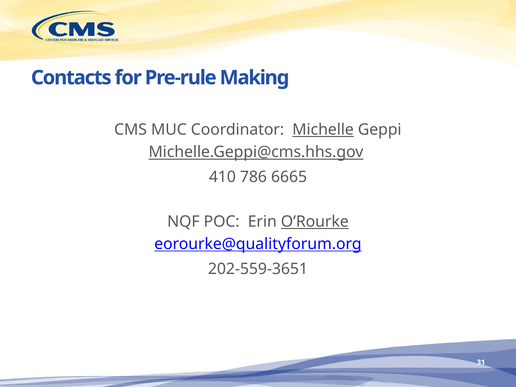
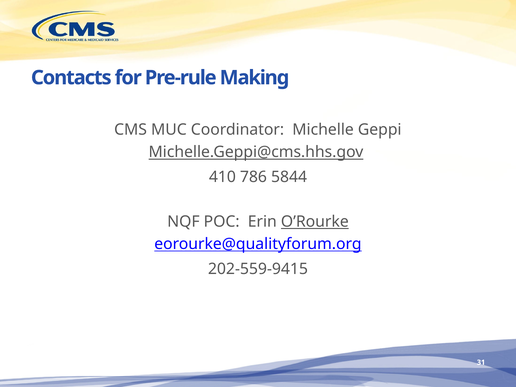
Michelle underline: present -> none
6665: 6665 -> 5844
202-559-3651: 202-559-3651 -> 202-559-9415
